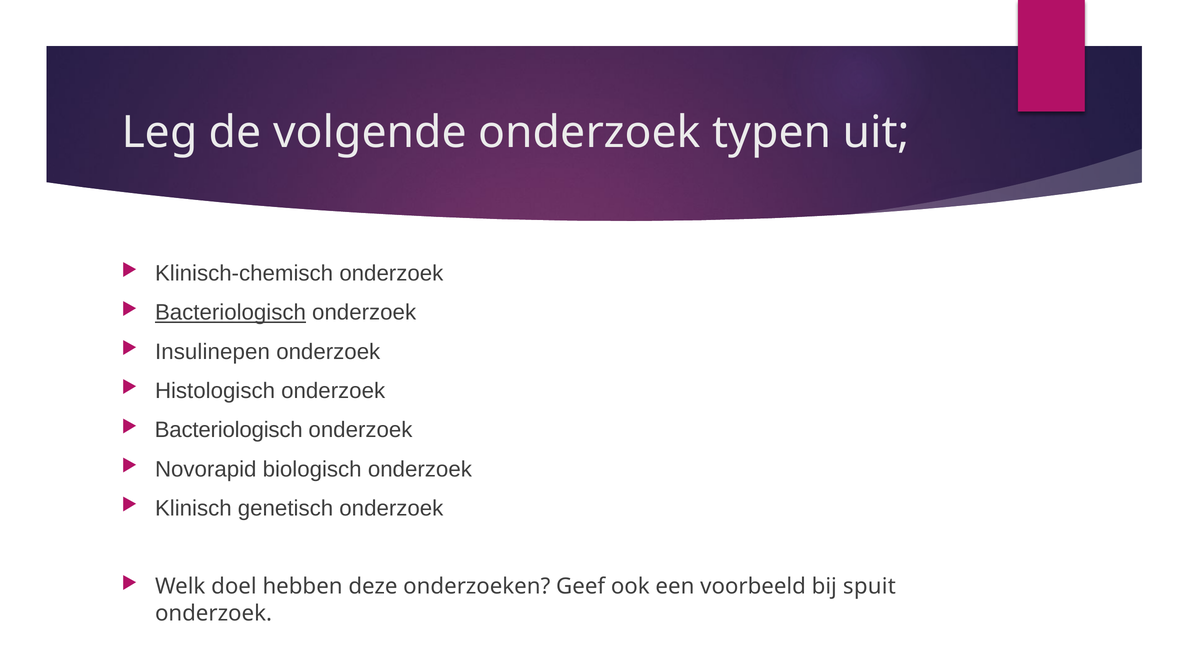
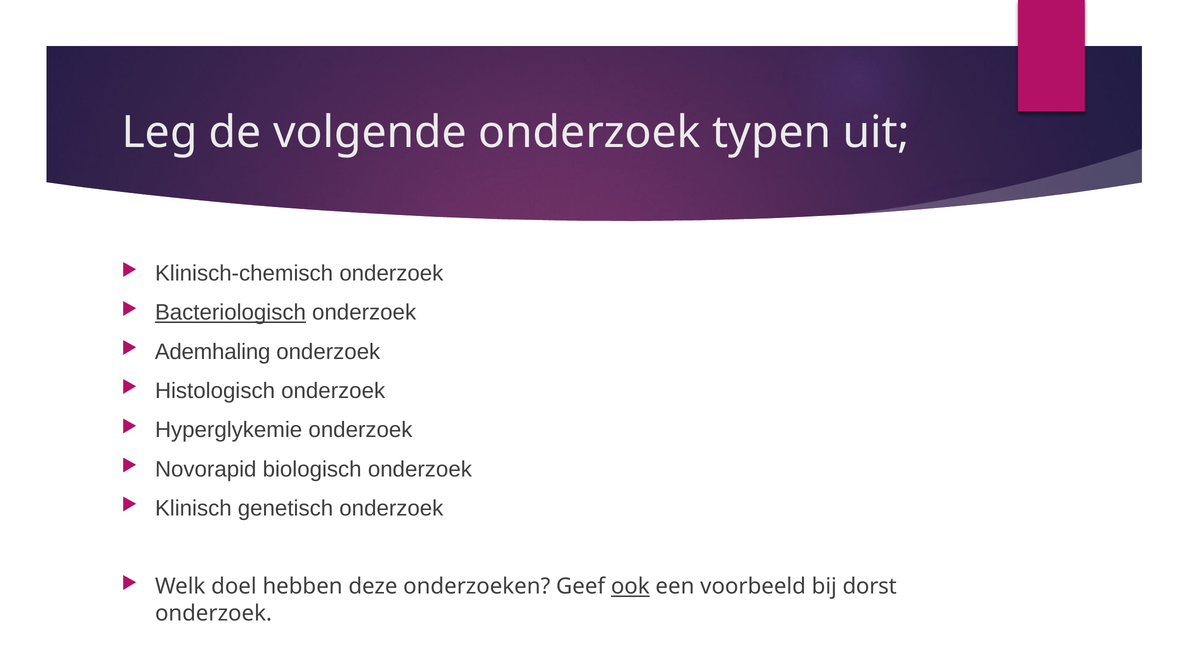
Insulinepen: Insulinepen -> Ademhaling
Bacteriologisch at (229, 430): Bacteriologisch -> Hyperglykemie
ook underline: none -> present
spuit: spuit -> dorst
